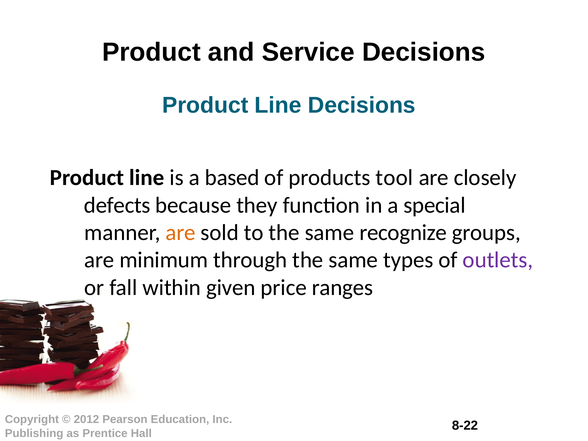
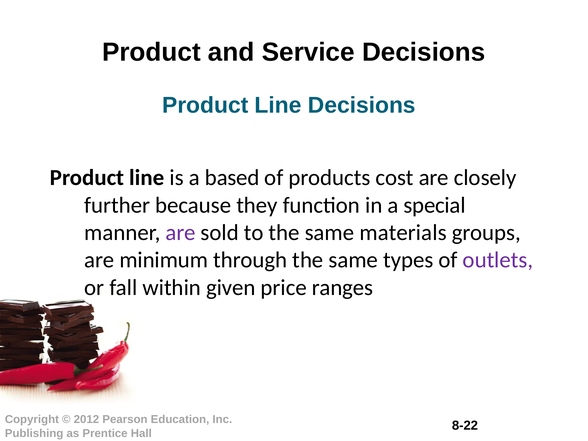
tool: tool -> cost
defects: defects -> further
are at (181, 233) colour: orange -> purple
recognize: recognize -> materials
